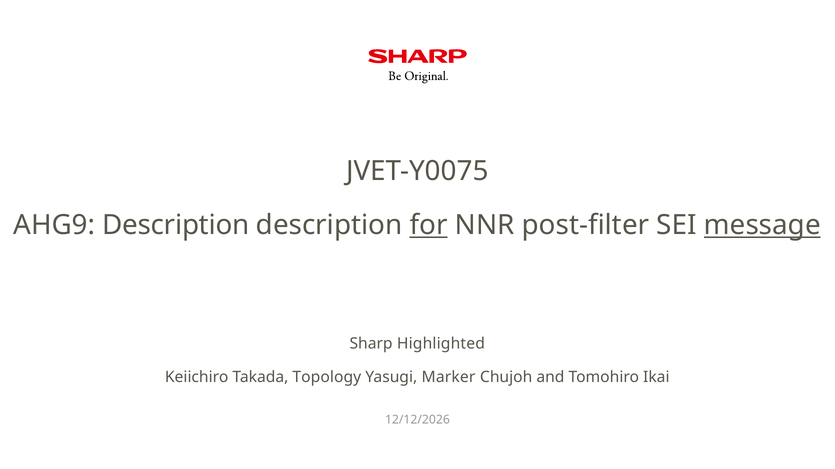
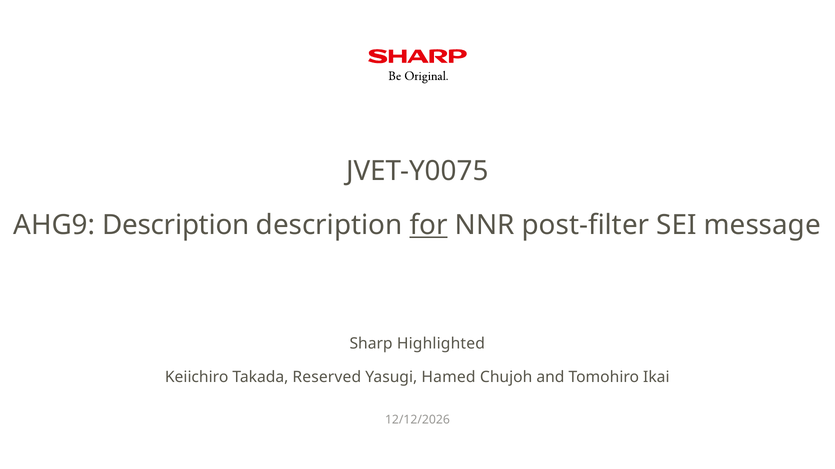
message underline: present -> none
Topology: Topology -> Reserved
Marker: Marker -> Hamed
